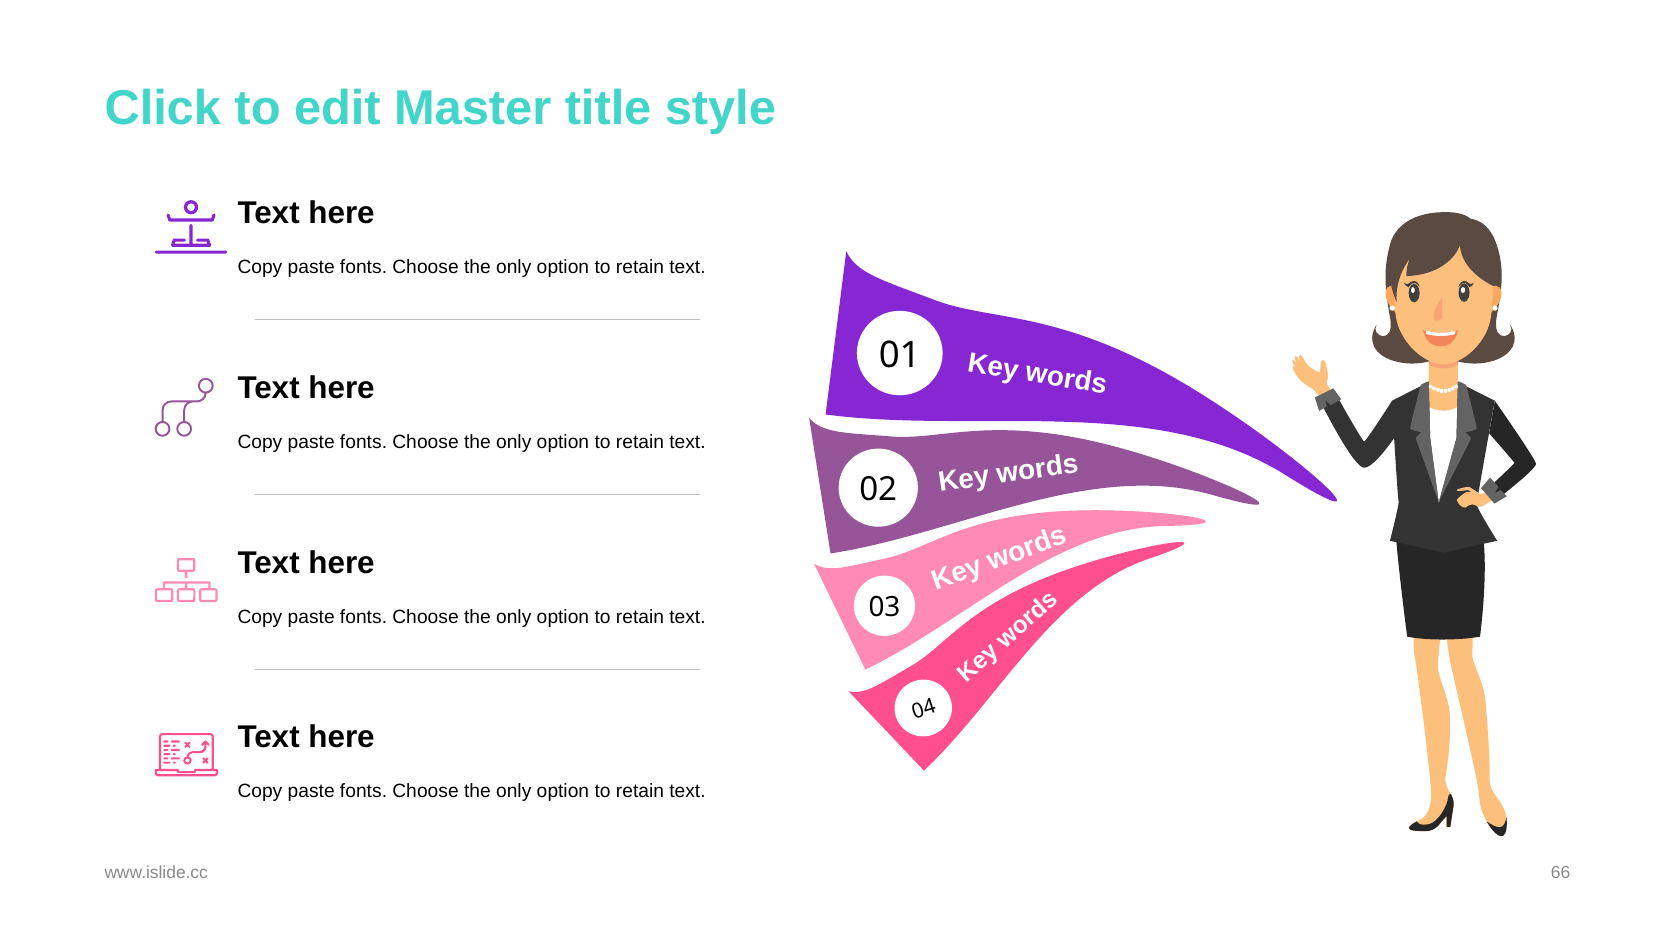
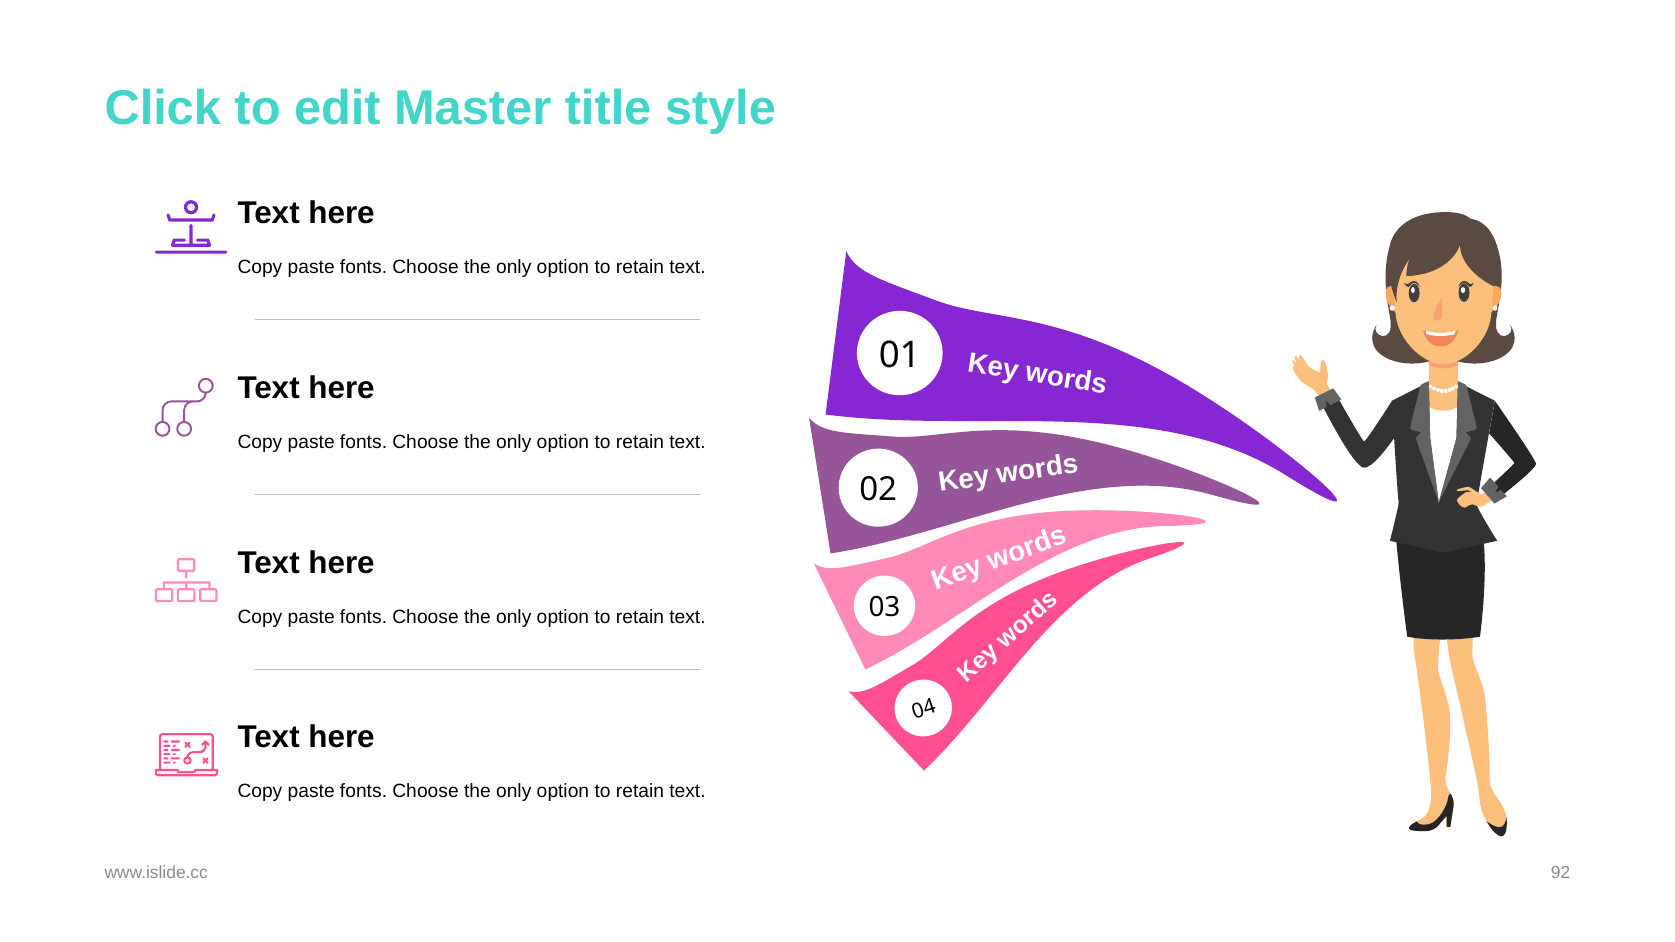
66: 66 -> 92
